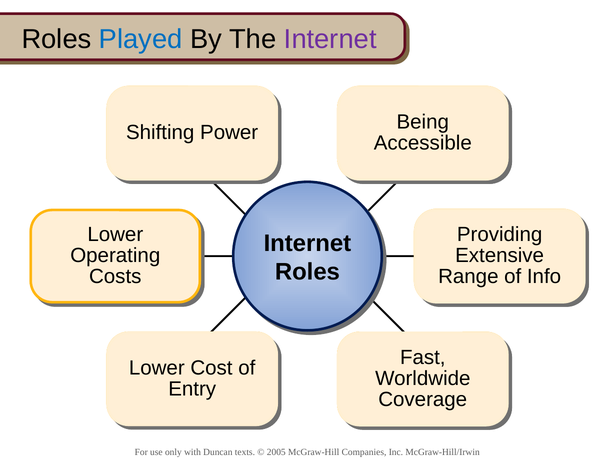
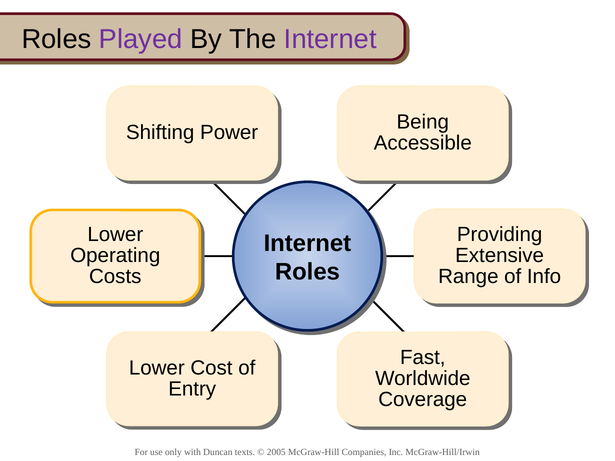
Played colour: blue -> purple
